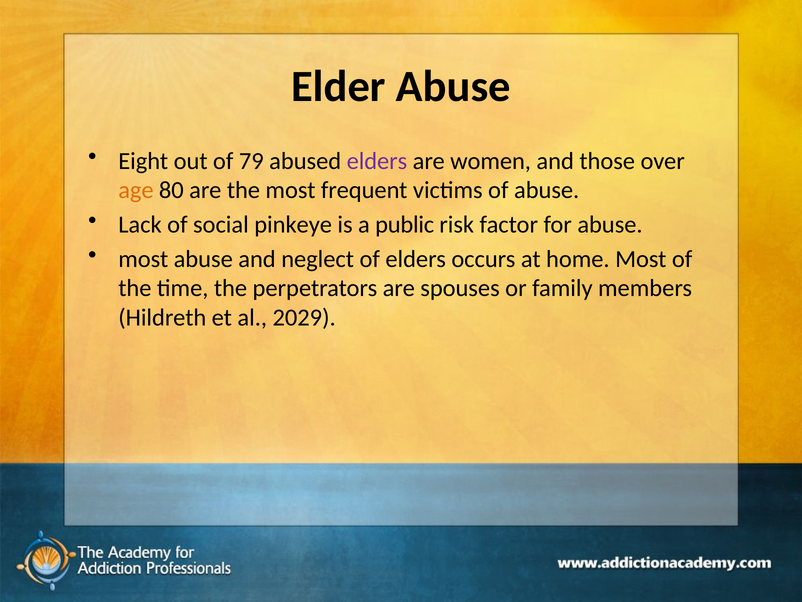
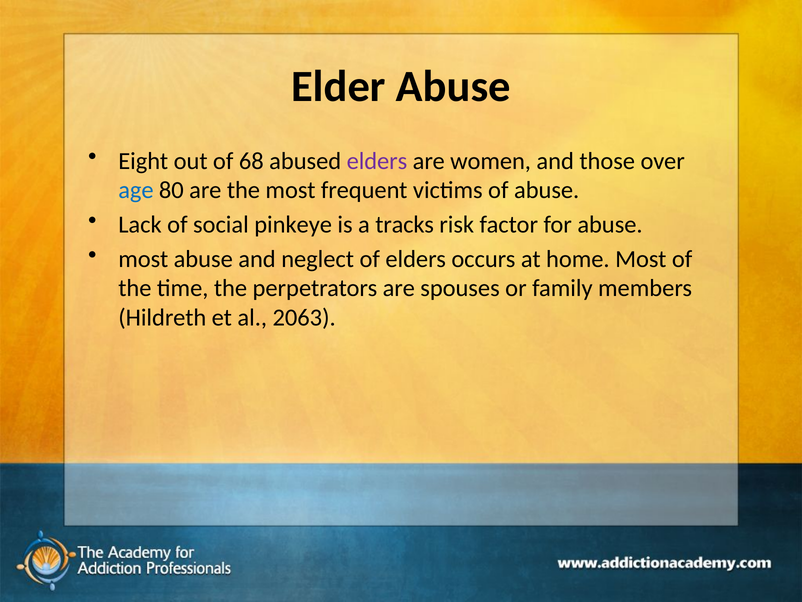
79: 79 -> 68
age colour: orange -> blue
public: public -> tracks
2029: 2029 -> 2063
